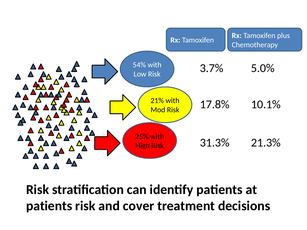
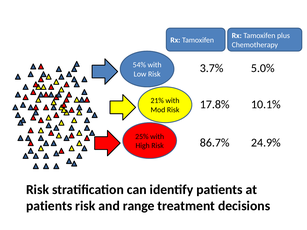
21.3%: 21.3% -> 24.9%
31.3%: 31.3% -> 86.7%
cover: cover -> range
